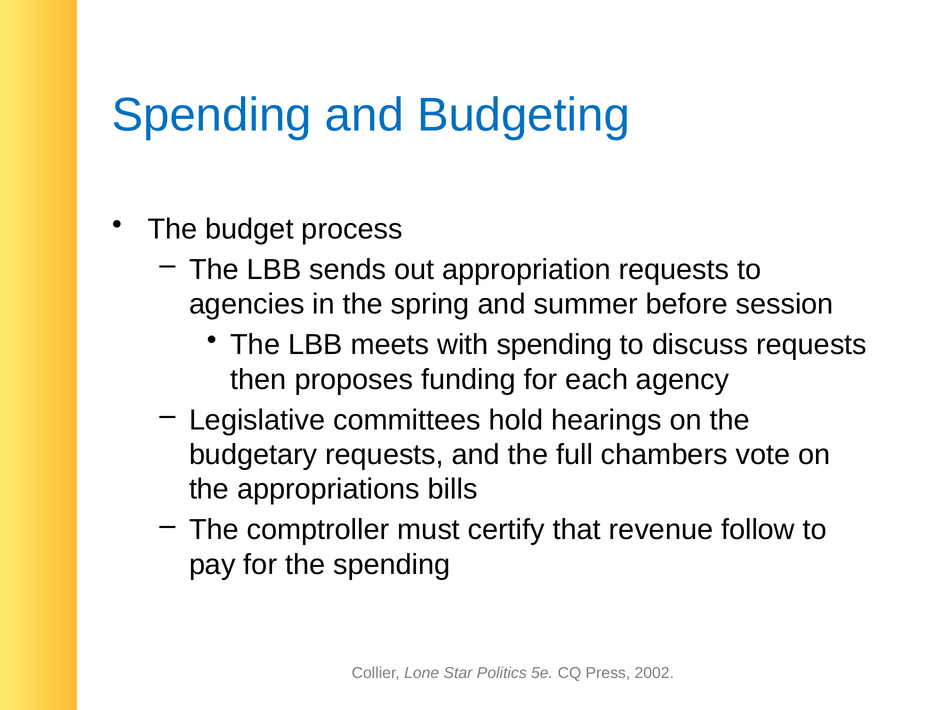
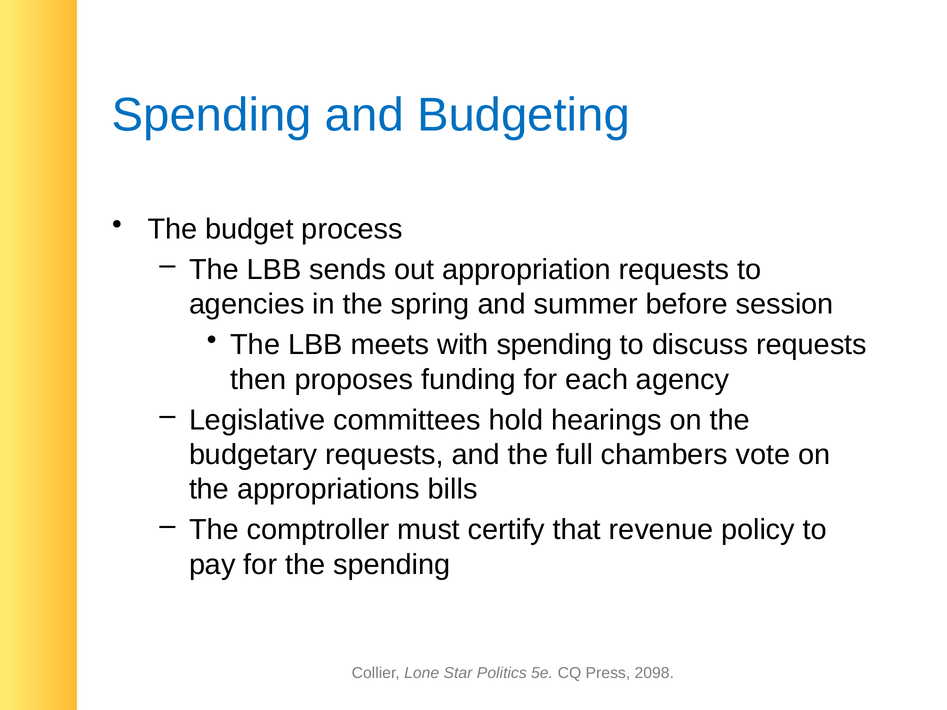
follow: follow -> policy
2002: 2002 -> 2098
